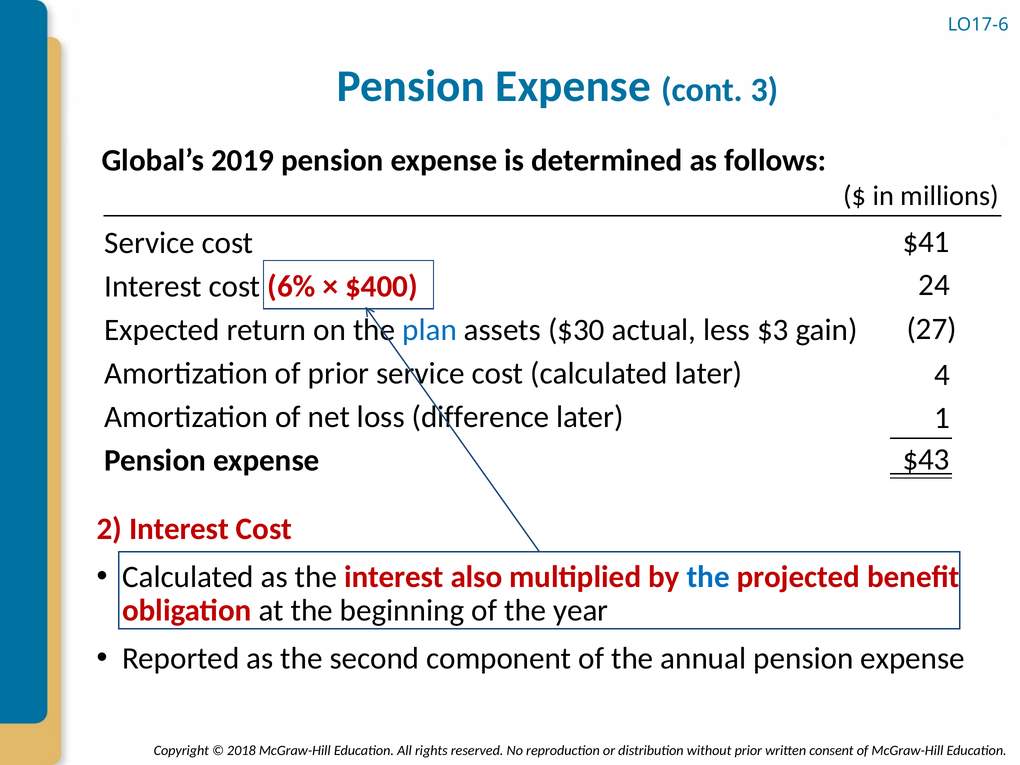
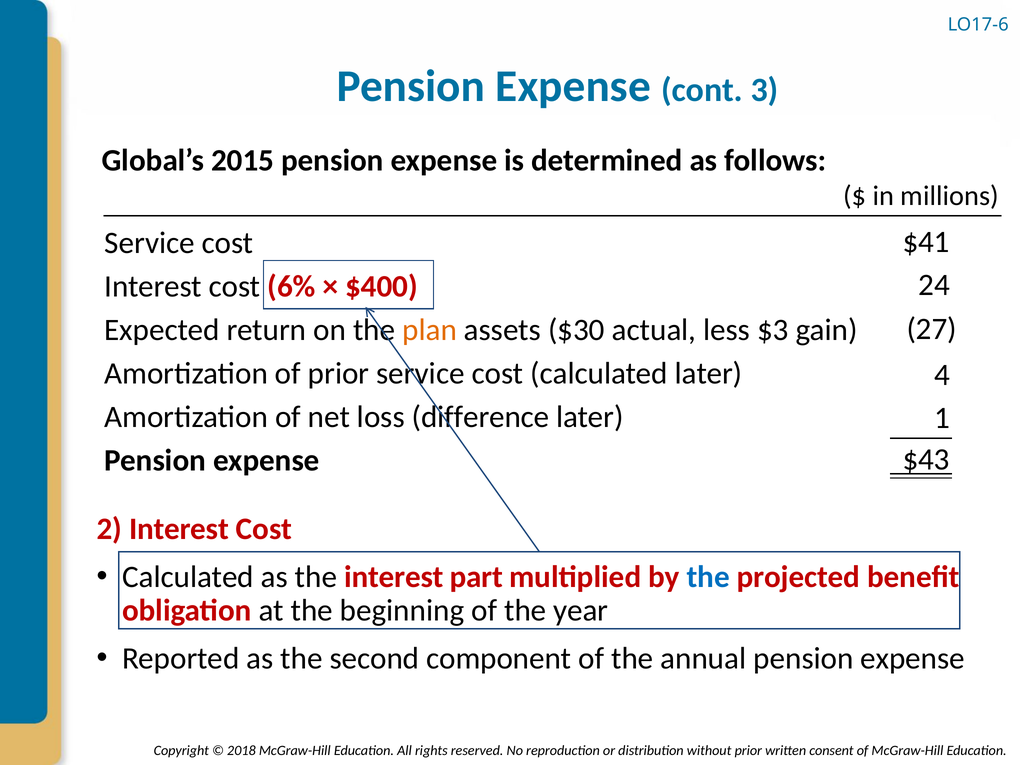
2019: 2019 -> 2015
plan colour: blue -> orange
also: also -> part
